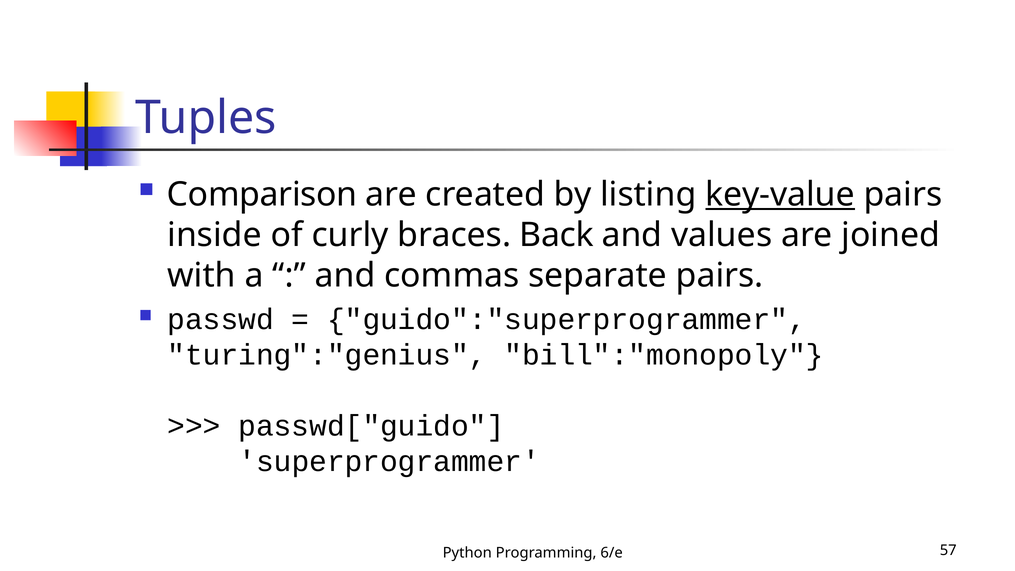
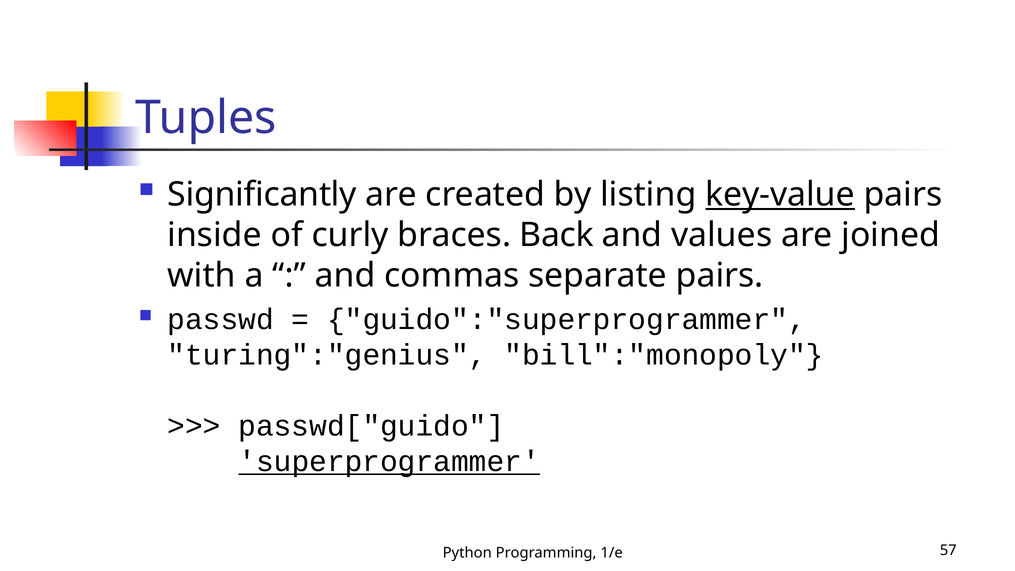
Comparison: Comparison -> Significantly
superprogrammer underline: none -> present
6/e: 6/e -> 1/e
